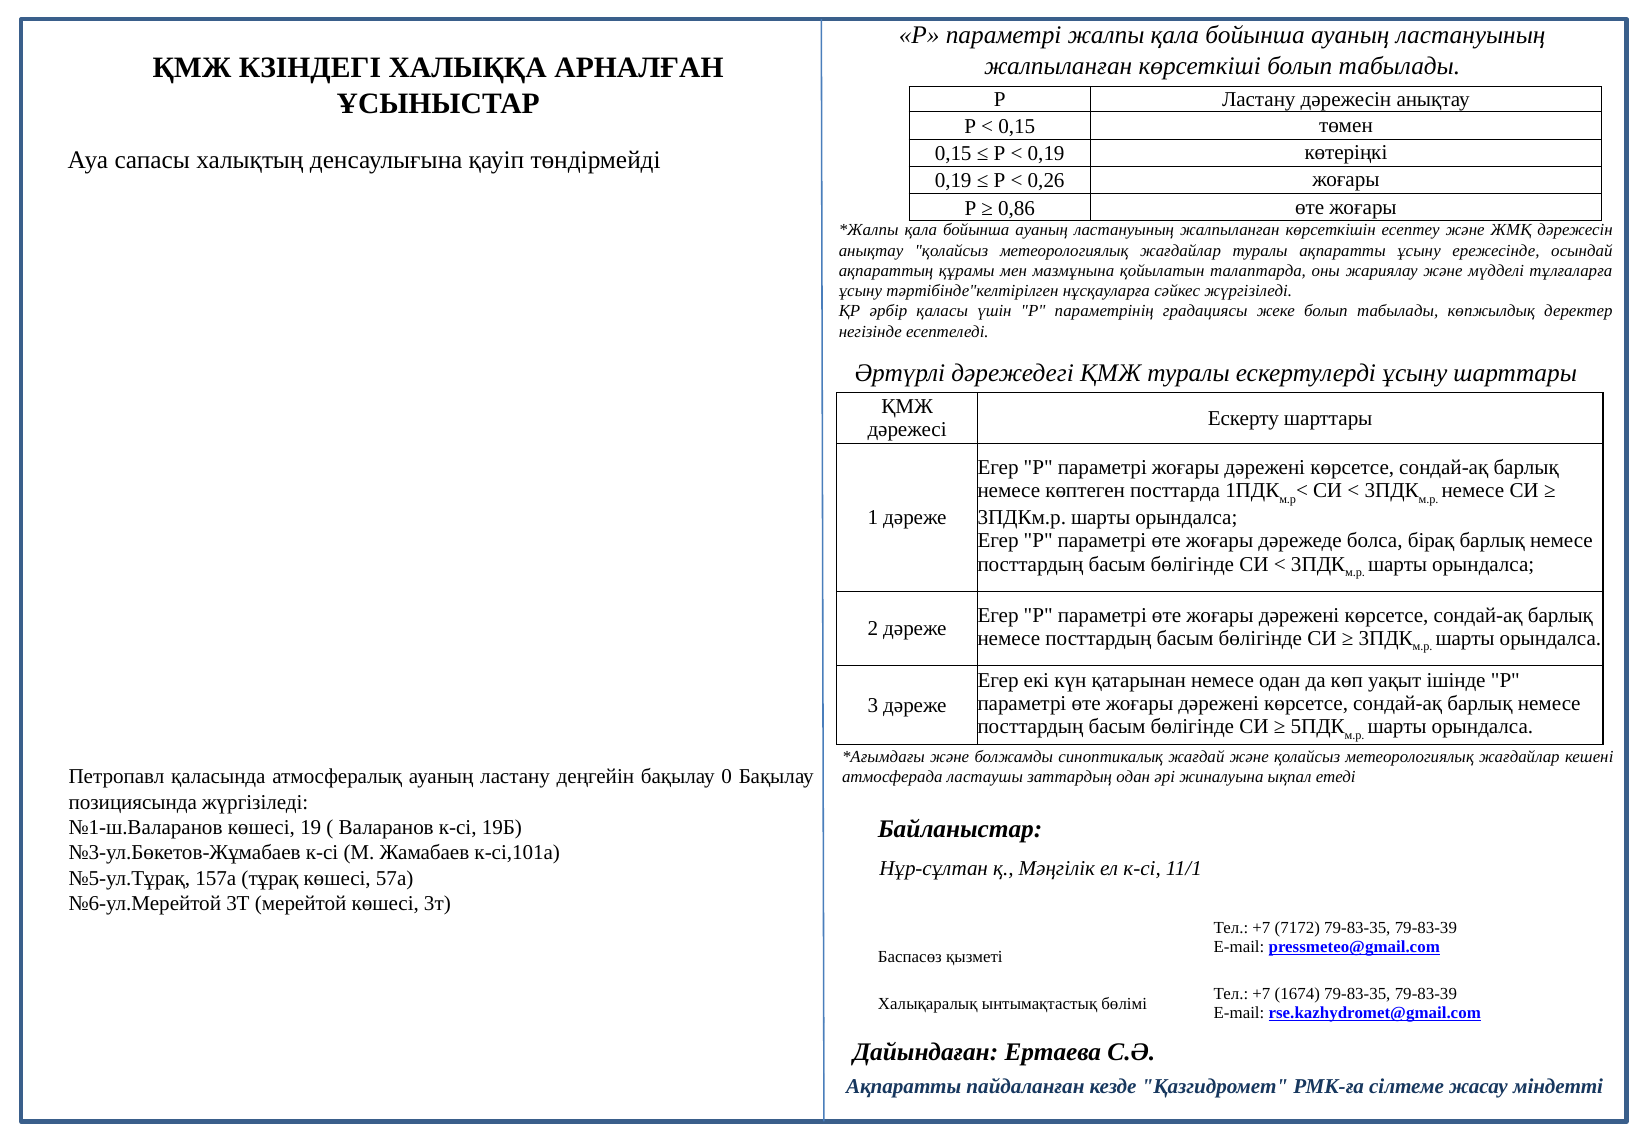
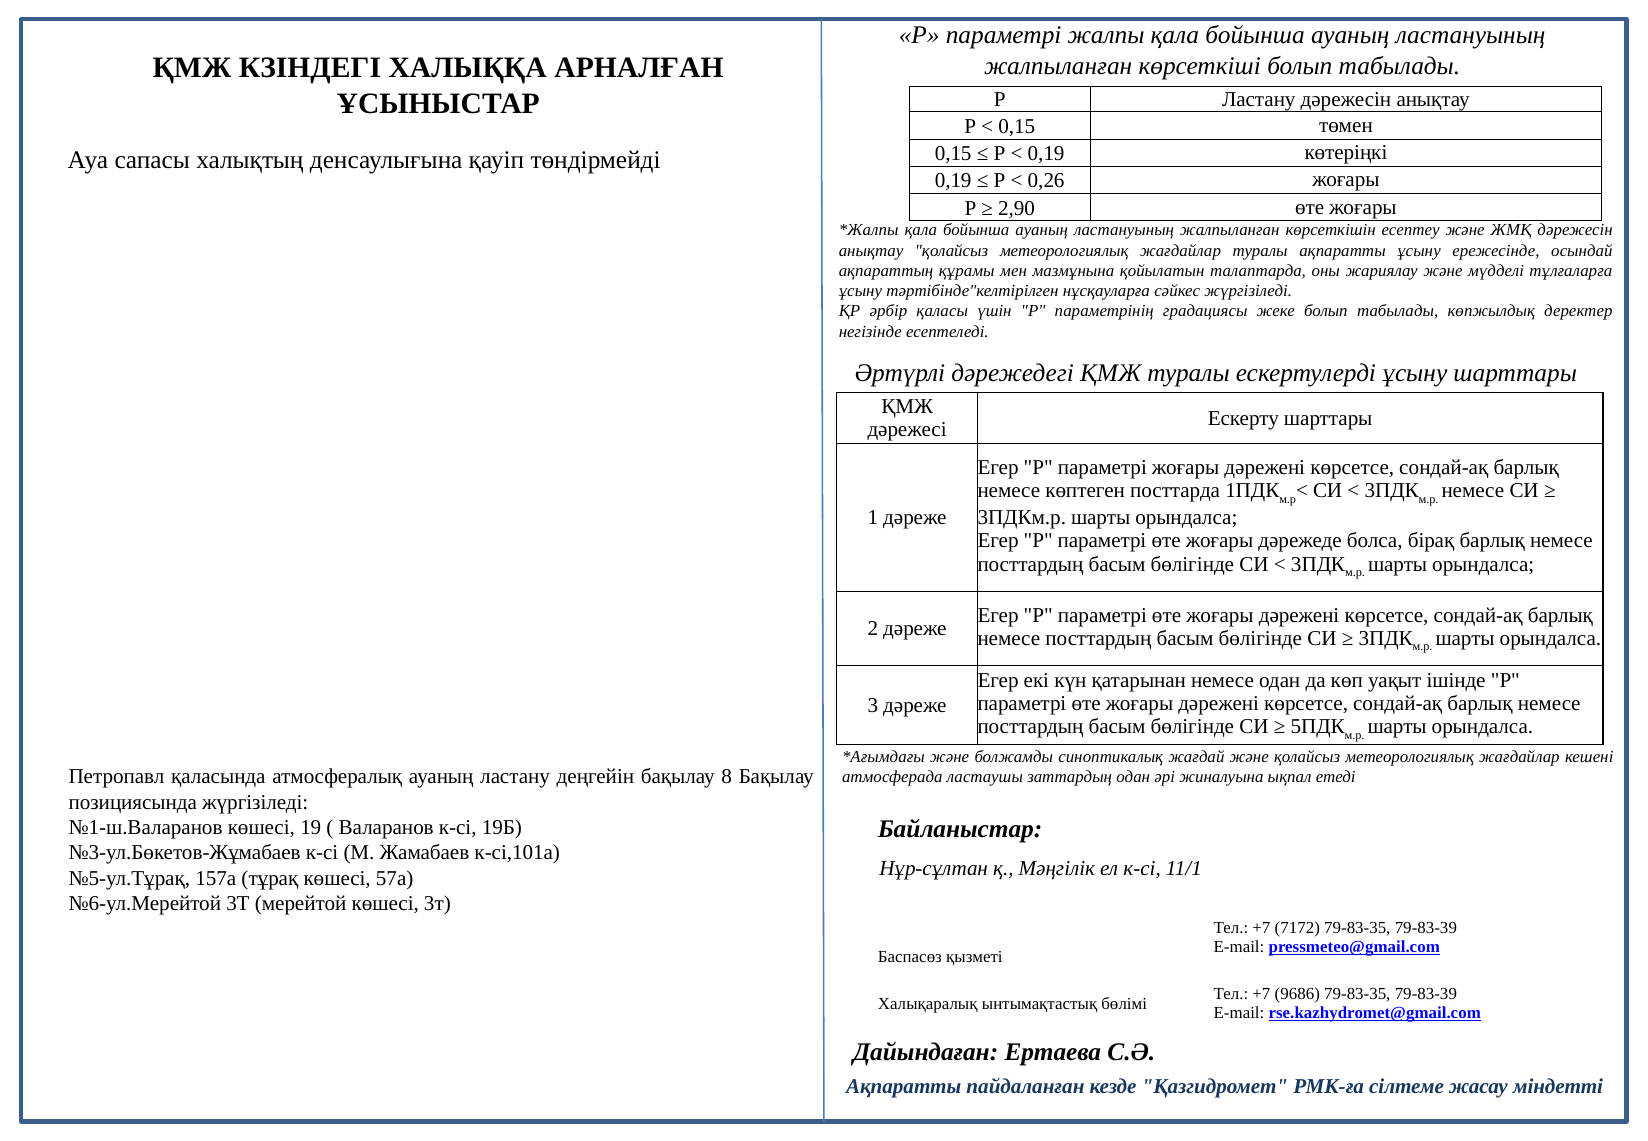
0,86: 0,86 -> 2,90
0: 0 -> 8
1674: 1674 -> 9686
